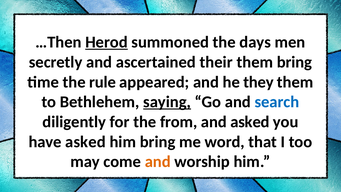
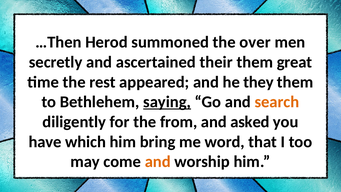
Herod underline: present -> none
days: days -> over
them bring: bring -> great
rule: rule -> rest
search colour: blue -> orange
have asked: asked -> which
